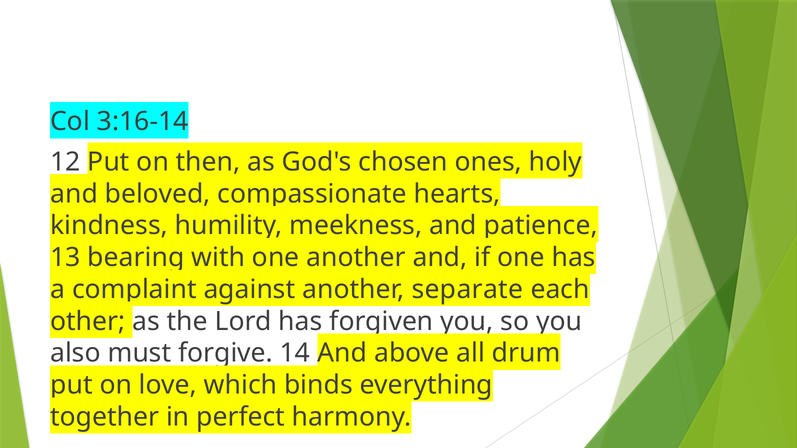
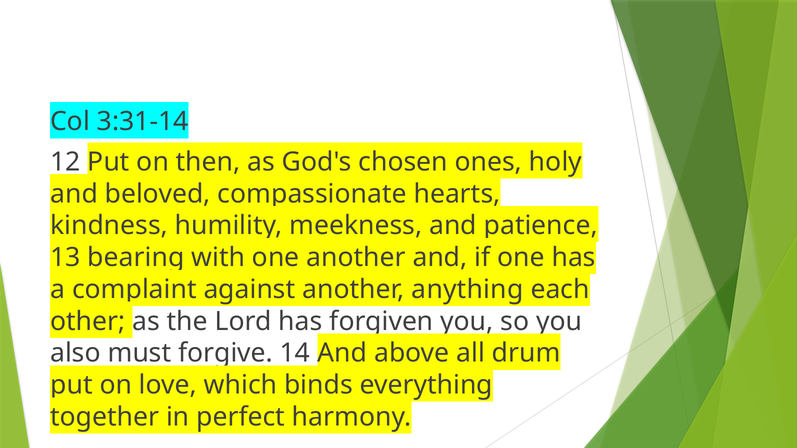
3:16-14: 3:16-14 -> 3:31-14
separate: separate -> anything
